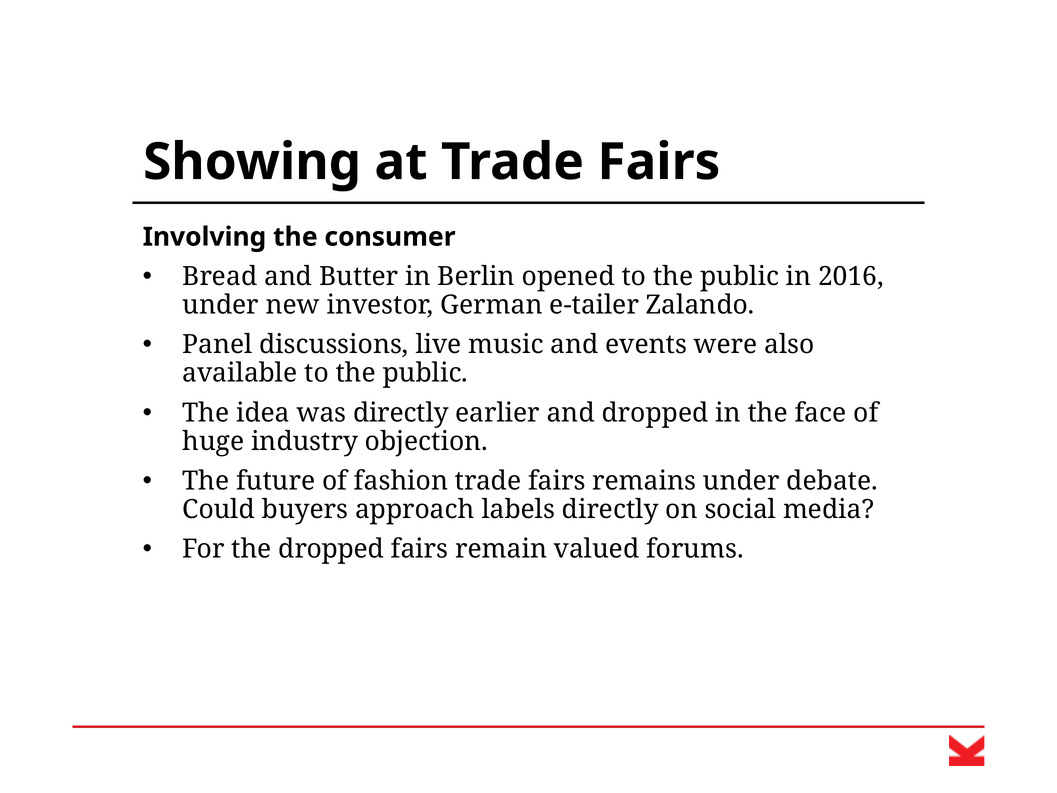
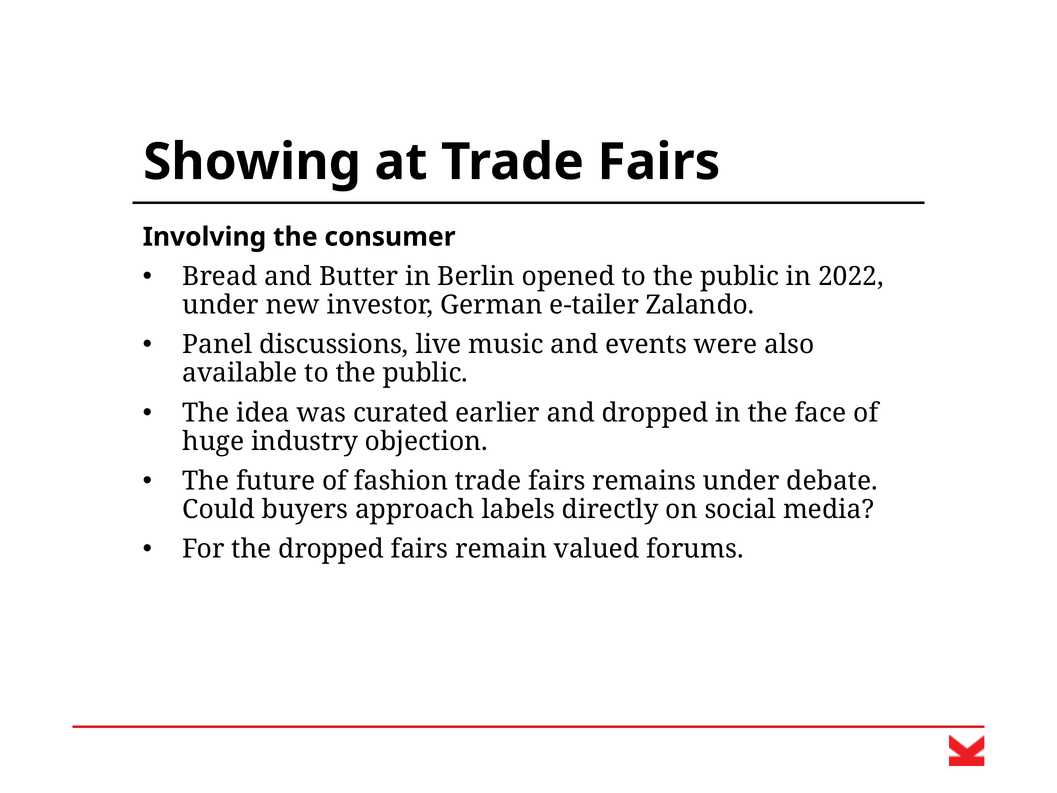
2016: 2016 -> 2022
was directly: directly -> curated
